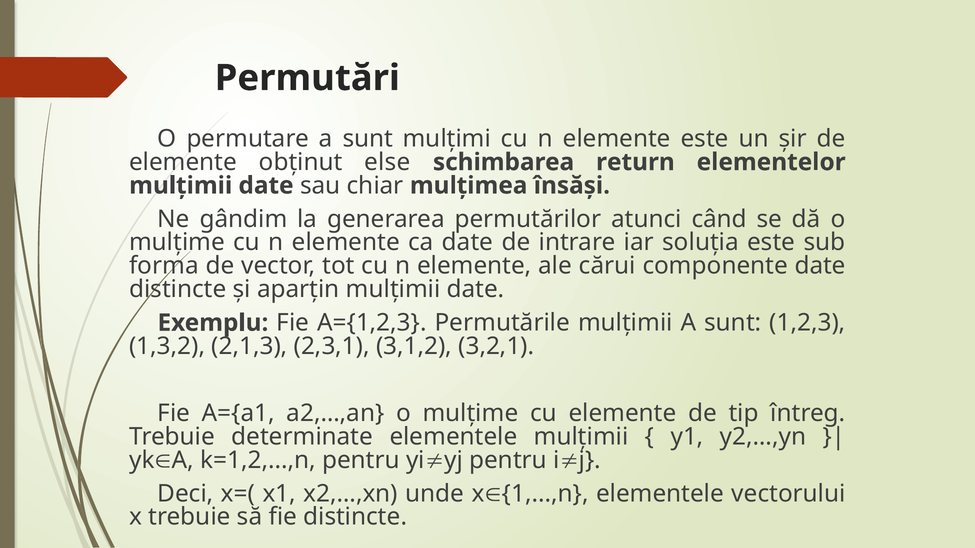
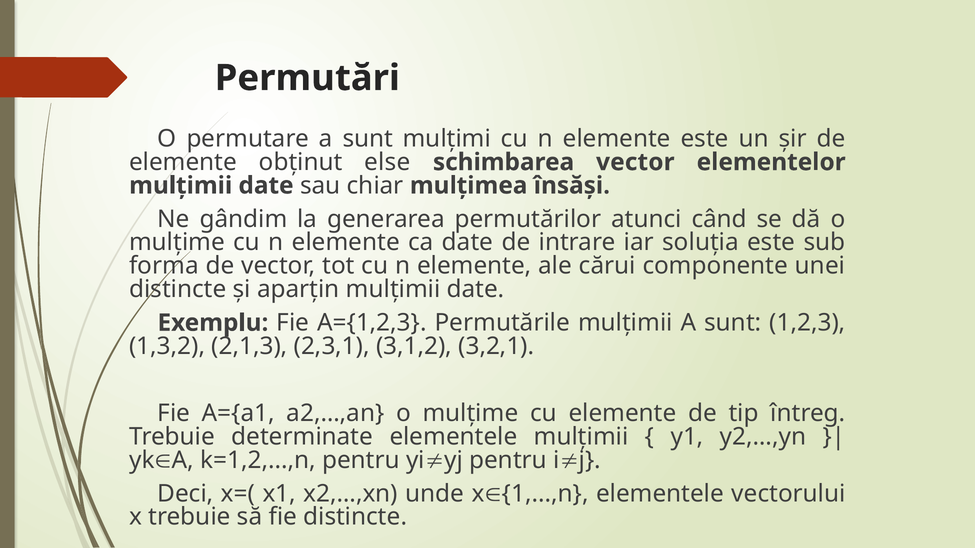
schimbarea return: return -> vector
componente date: date -> unei
